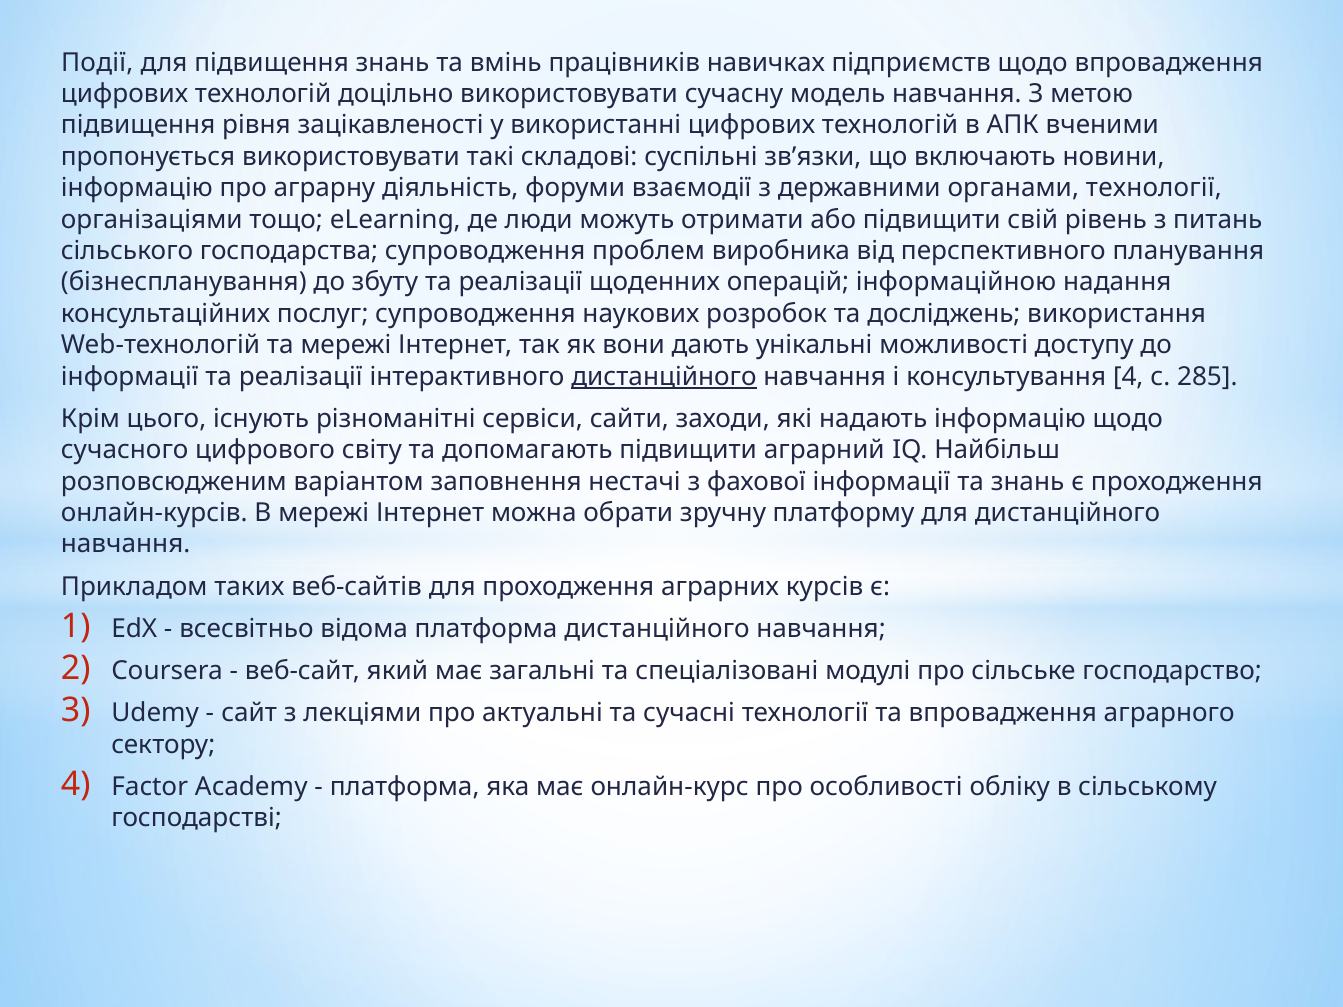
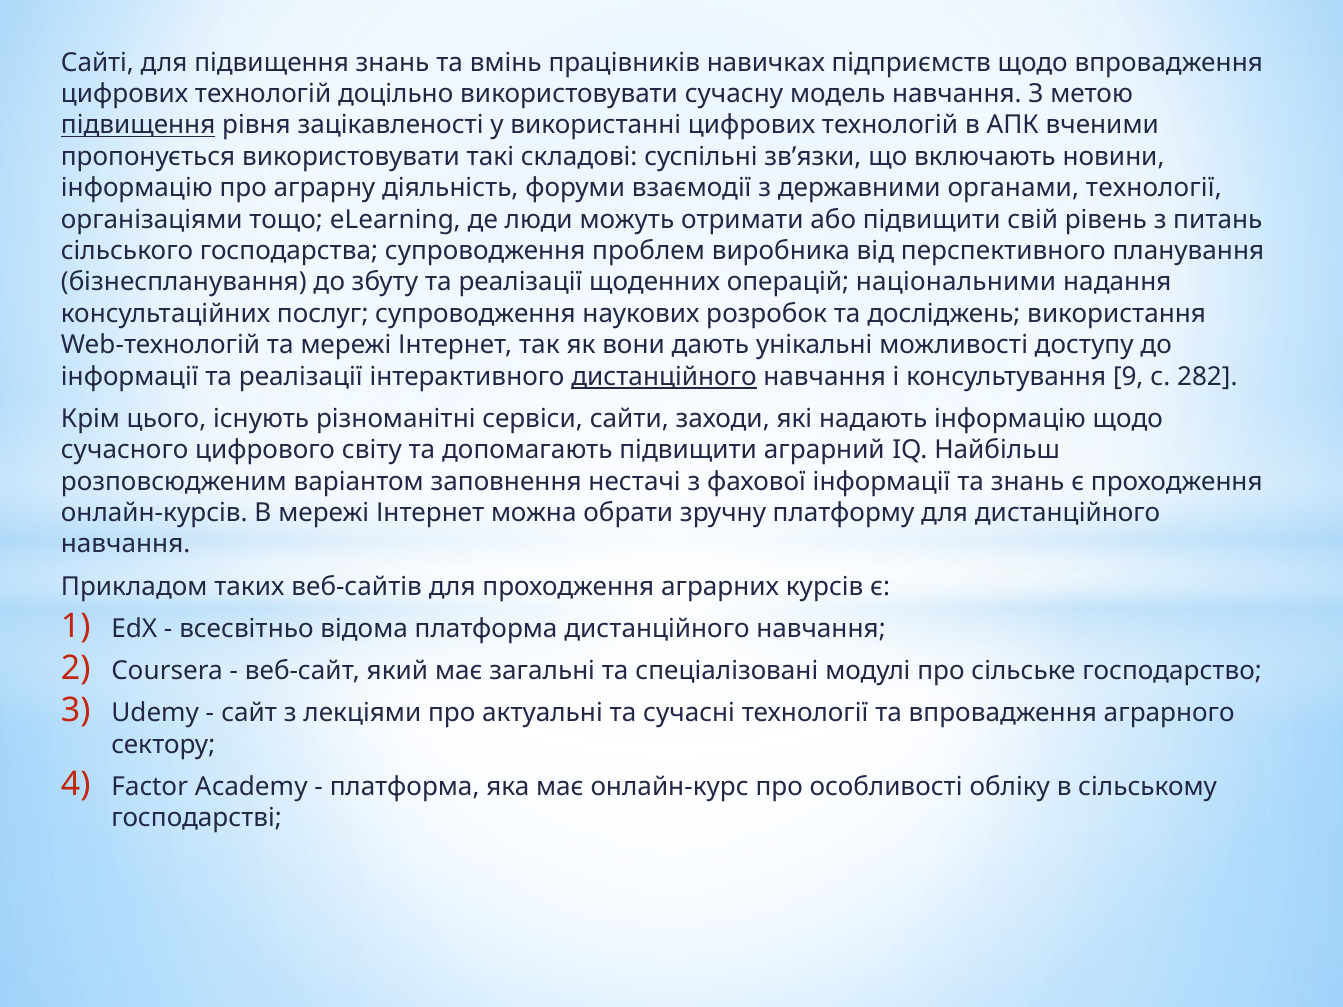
Події: Події -> Сайті
підвищення at (138, 125) underline: none -> present
інформаційною: інформаційною -> національними
консультування 4: 4 -> 9
285: 285 -> 282
